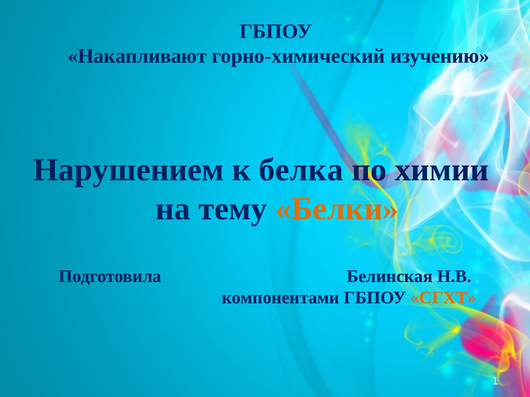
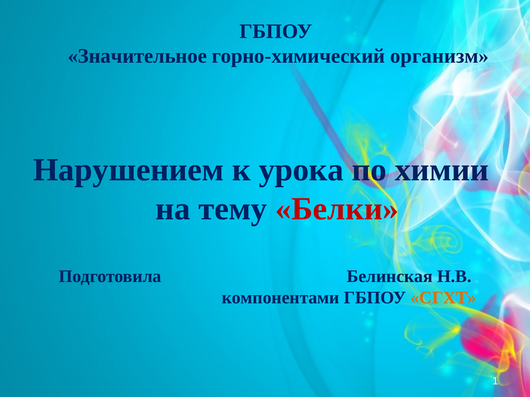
Накапливают: Накапливают -> Значительное
изучению: изучению -> организм
белка: белка -> урока
Белки colour: orange -> red
